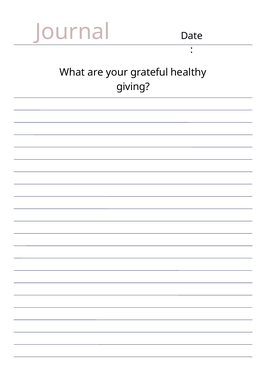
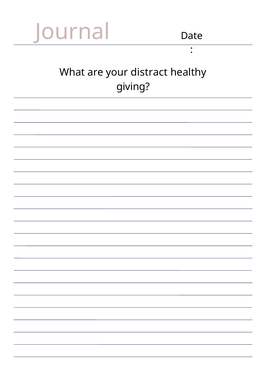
grateful: grateful -> distract
